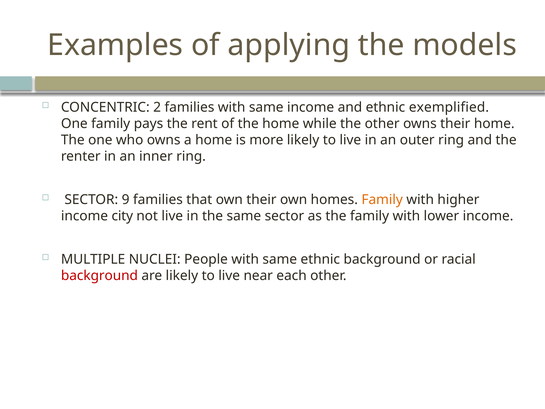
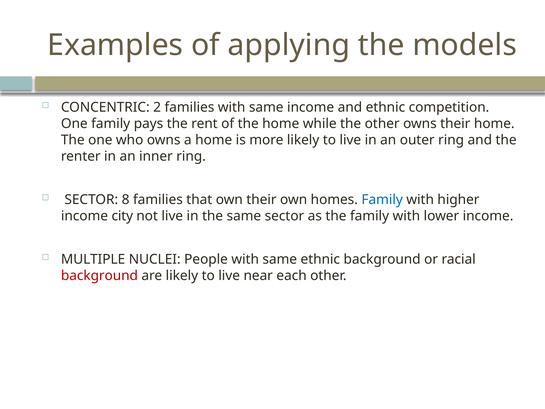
exemplified: exemplified -> competition
9: 9 -> 8
Family at (382, 200) colour: orange -> blue
